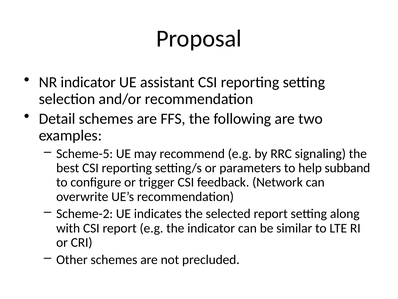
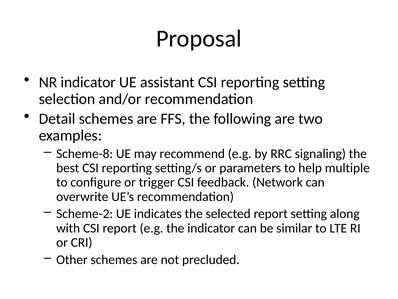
Scheme-5: Scheme-5 -> Scheme-8
subband: subband -> multiple
